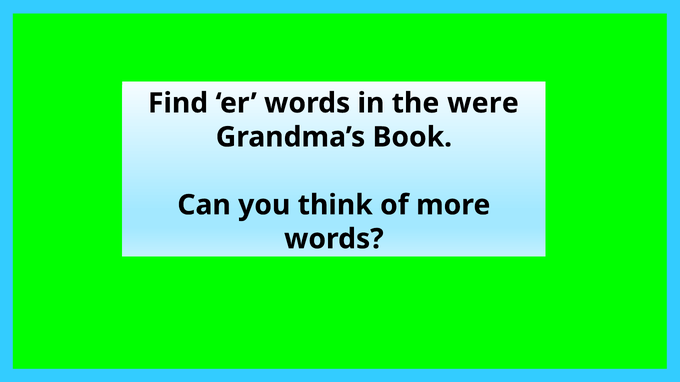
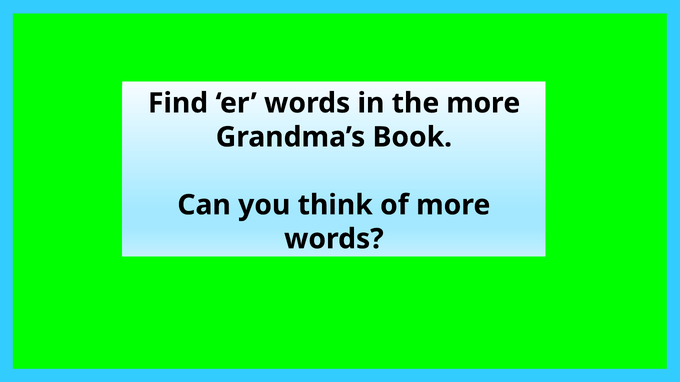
the were: were -> more
